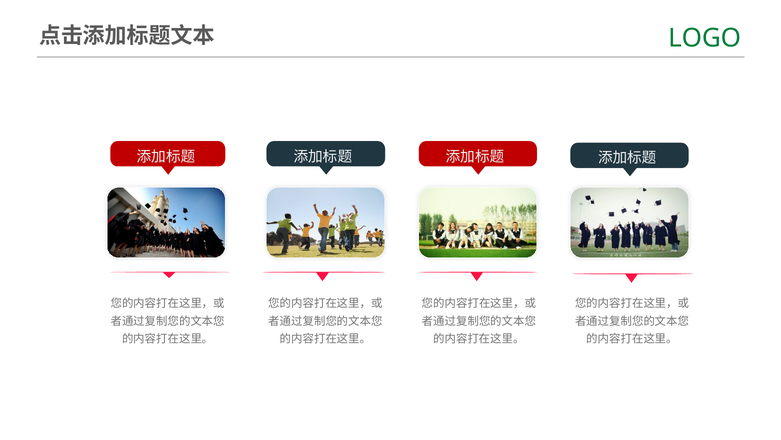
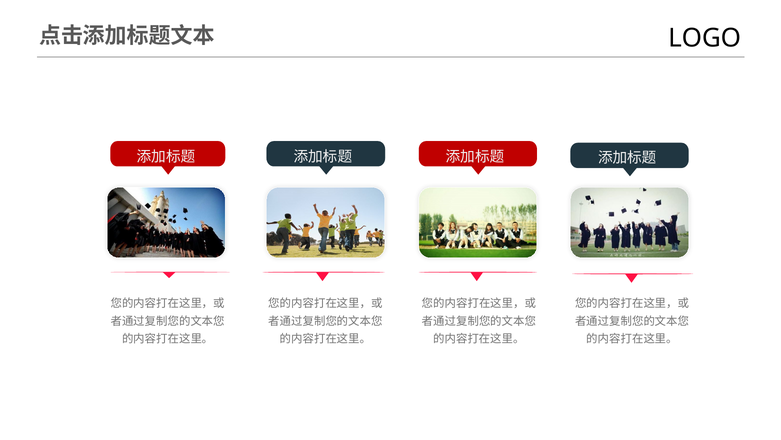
LOGO colour: green -> black
